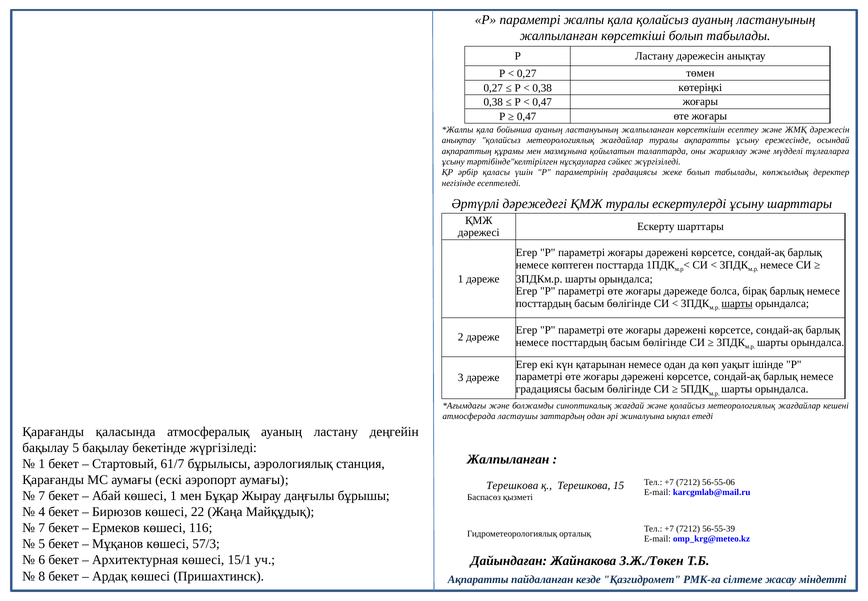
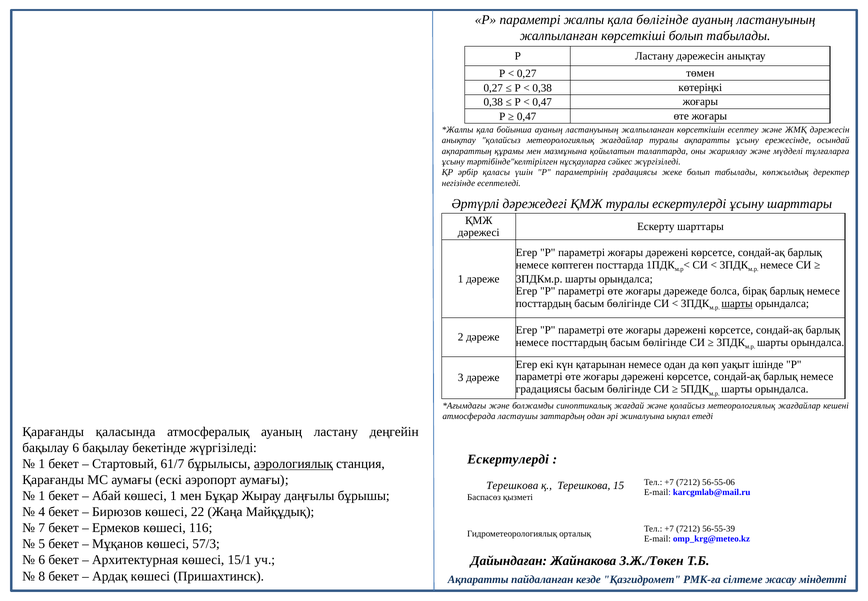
қала қолайсыз: қолайсыз -> бөлігінде
бақылау 5: 5 -> 6
Жалпыланған at (508, 459): Жалпыланған -> Ескертулерді
аэрологиялық underline: none -> present
7 at (42, 496): 7 -> 1
